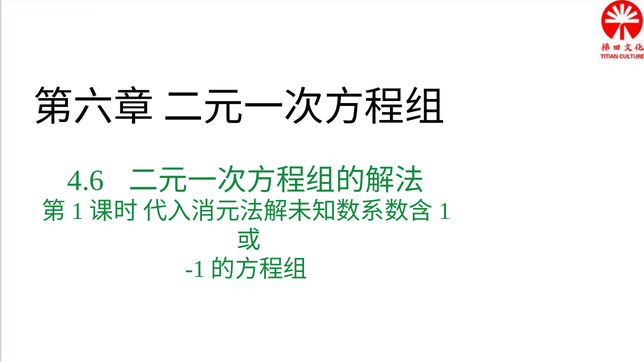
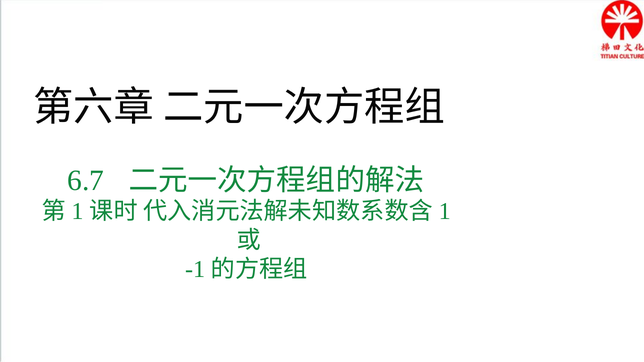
4.6: 4.6 -> 6.7
